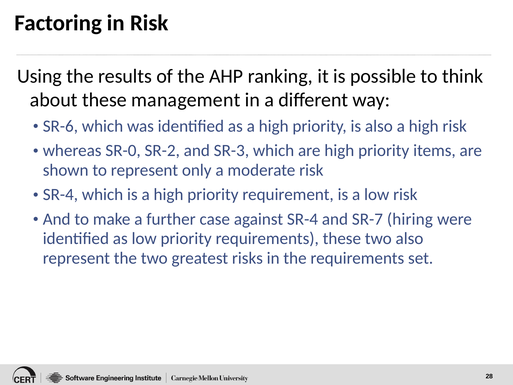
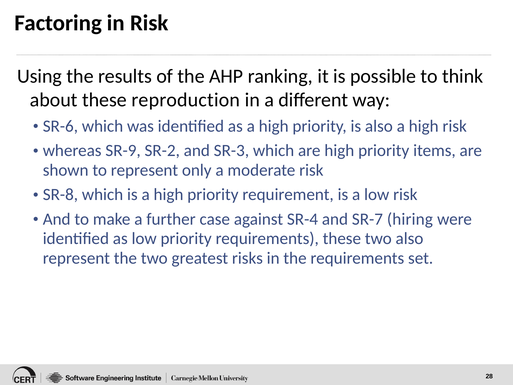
management: management -> reproduction
SR-0: SR-0 -> SR-9
SR-4 at (60, 194): SR-4 -> SR-8
